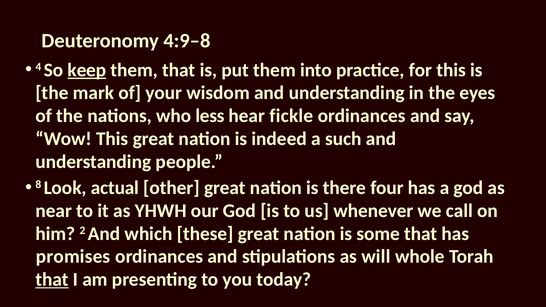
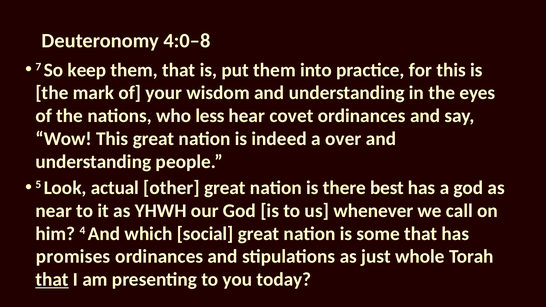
4:9–8: 4:9–8 -> 4:0–8
4: 4 -> 7
keep underline: present -> none
fickle: fickle -> covet
such: such -> over
8: 8 -> 5
four: four -> best
2: 2 -> 4
these: these -> social
will: will -> just
